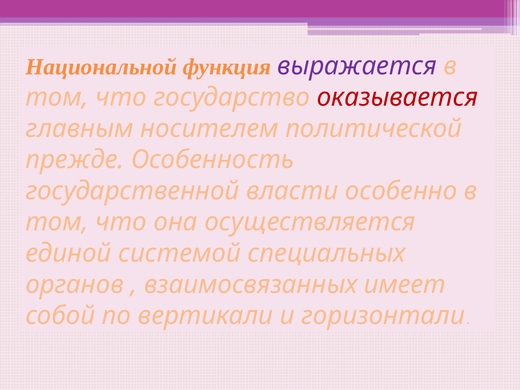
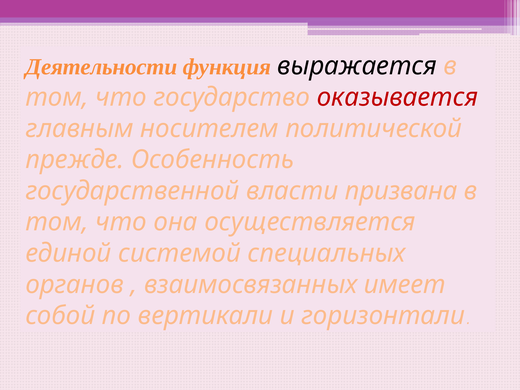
Национальной: Национальной -> Деятельности
выражается colour: purple -> black
особенно: особенно -> призвана
